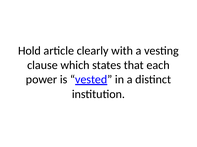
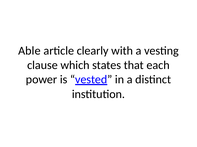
Hold: Hold -> Able
